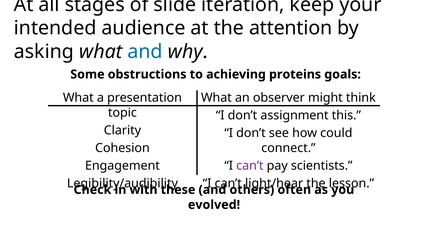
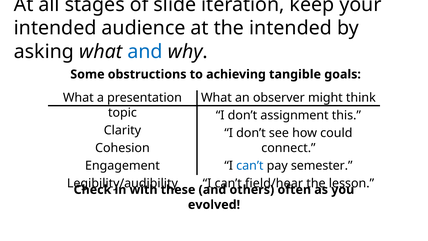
the attention: attention -> intended
proteins: proteins -> tangible
can’t at (250, 166) colour: purple -> blue
scientists: scientists -> semester
light/hear: light/hear -> field/hear
